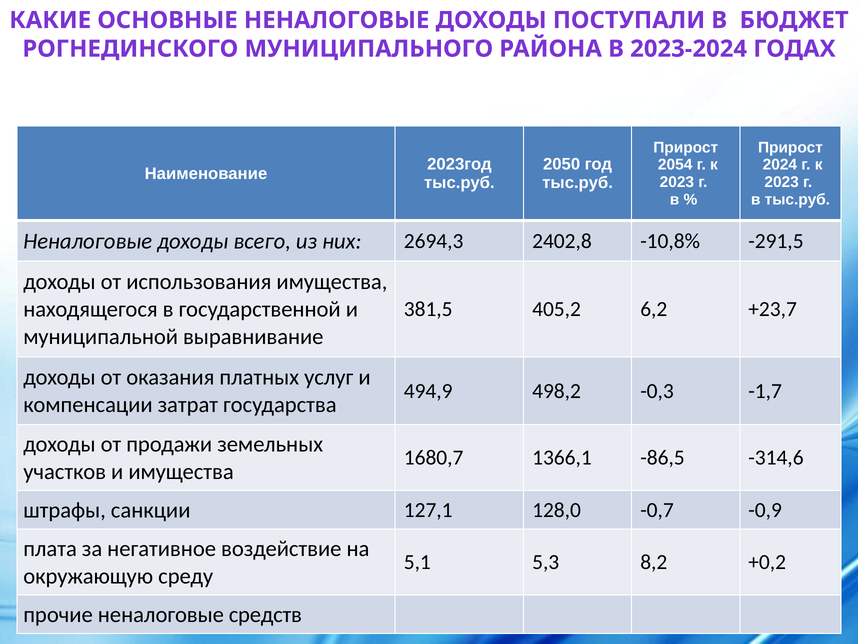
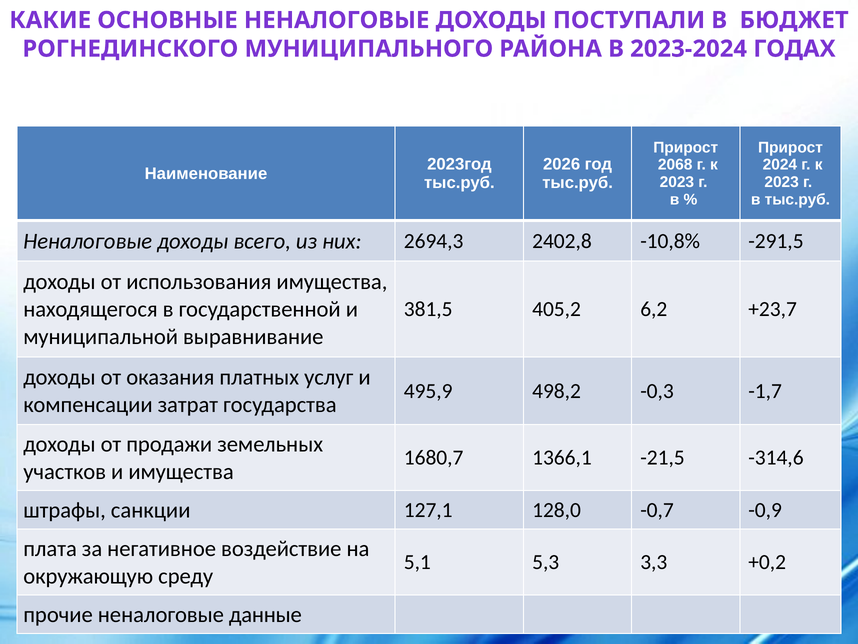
2050: 2050 -> 2026
2054: 2054 -> 2068
494,9: 494,9 -> 495,9
-86,5: -86,5 -> -21,5
8,2: 8,2 -> 3,3
средств: средств -> данные
